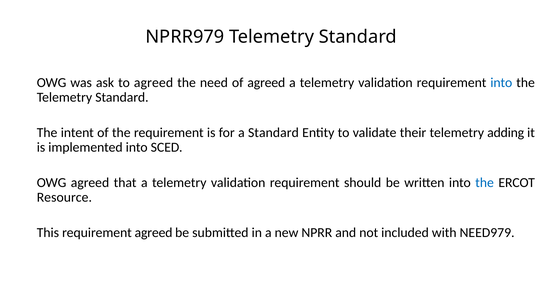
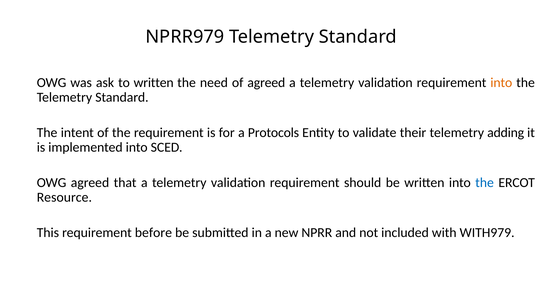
to agreed: agreed -> written
into at (501, 83) colour: blue -> orange
a Standard: Standard -> Protocols
requirement agreed: agreed -> before
NEED979: NEED979 -> WITH979
